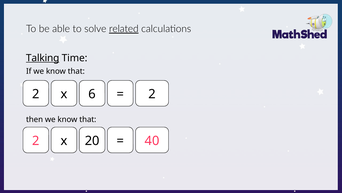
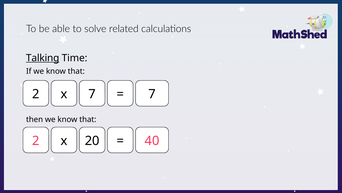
related underline: present -> none
x 6: 6 -> 7
2 at (152, 94): 2 -> 7
